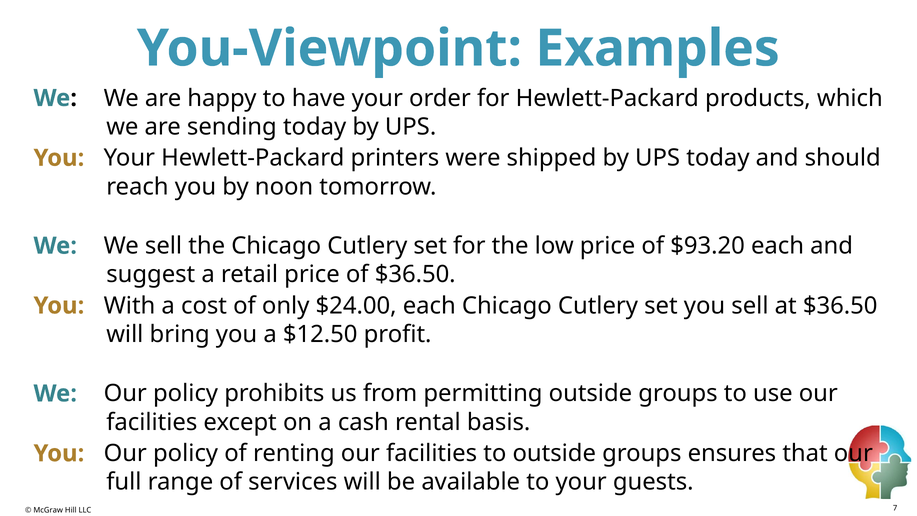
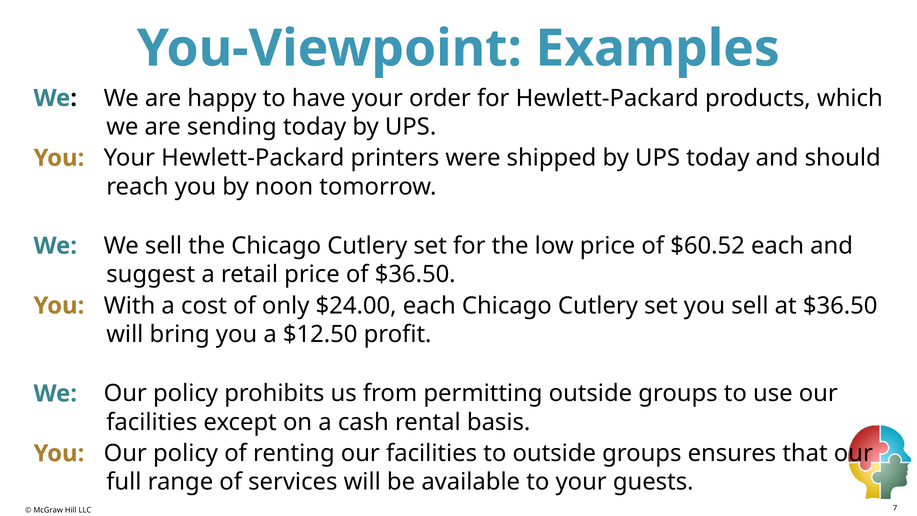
$93.20: $93.20 -> $60.52
